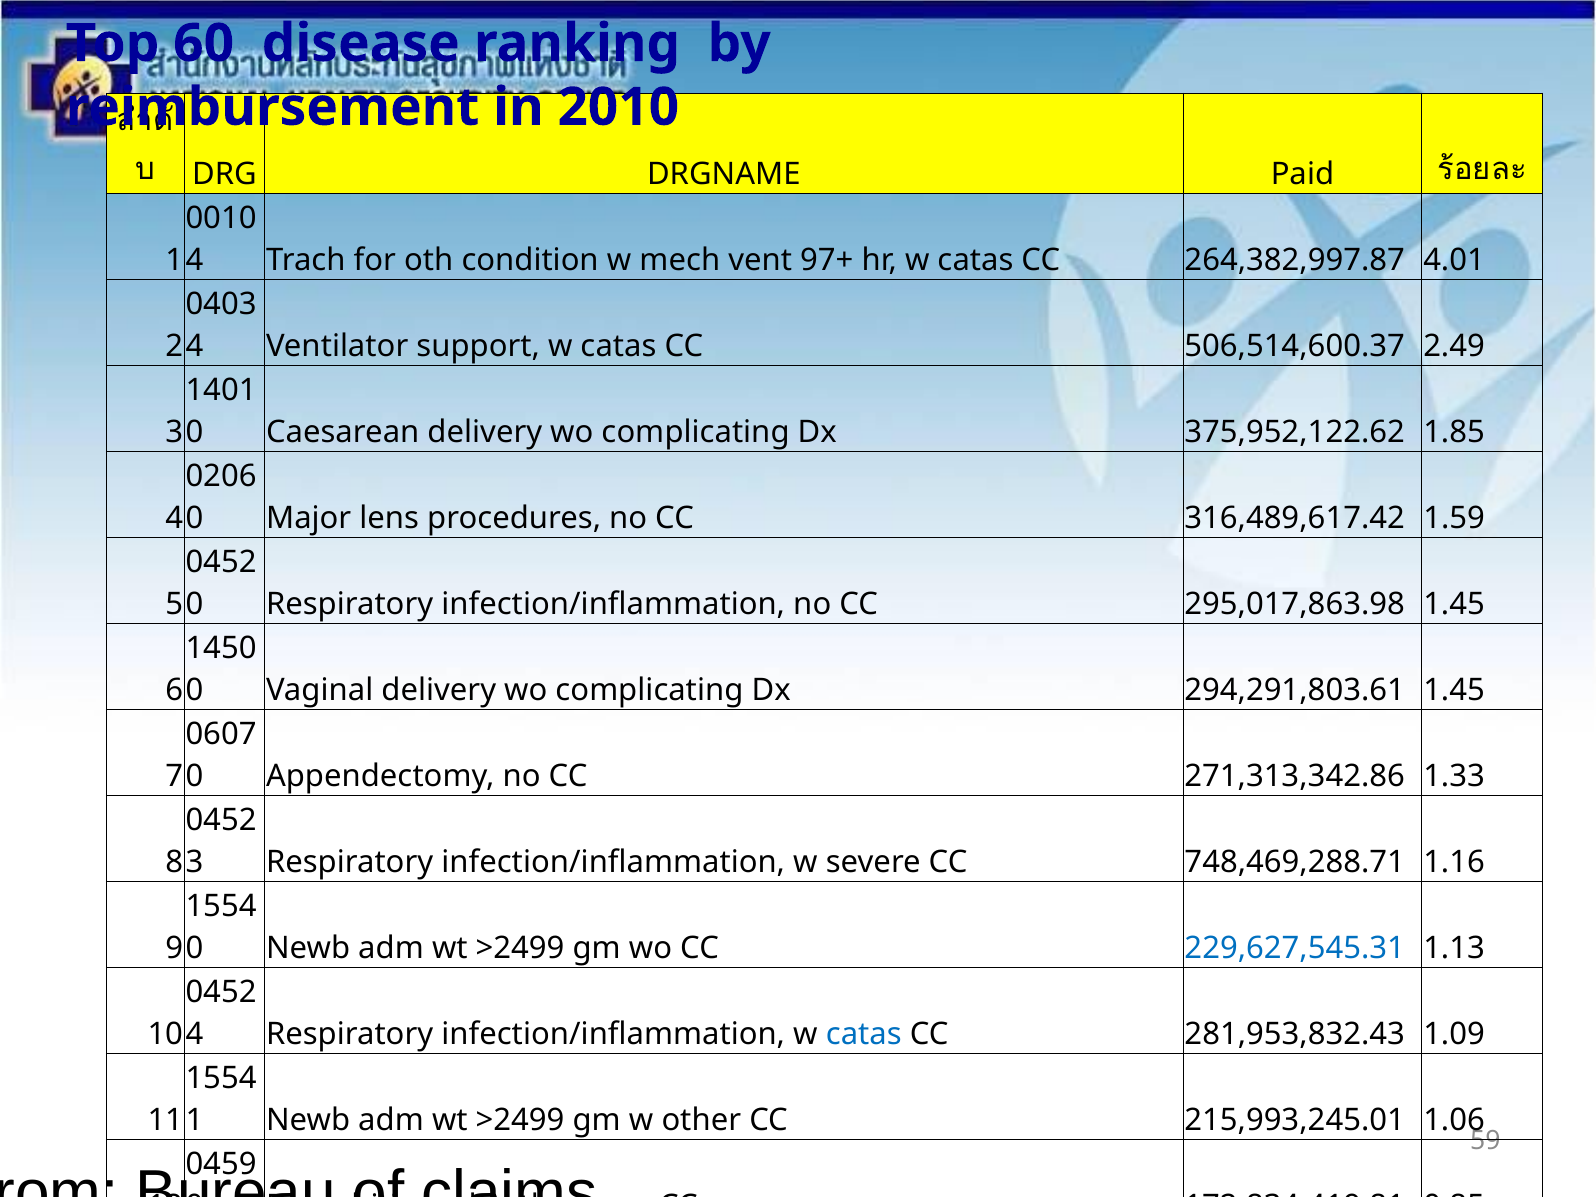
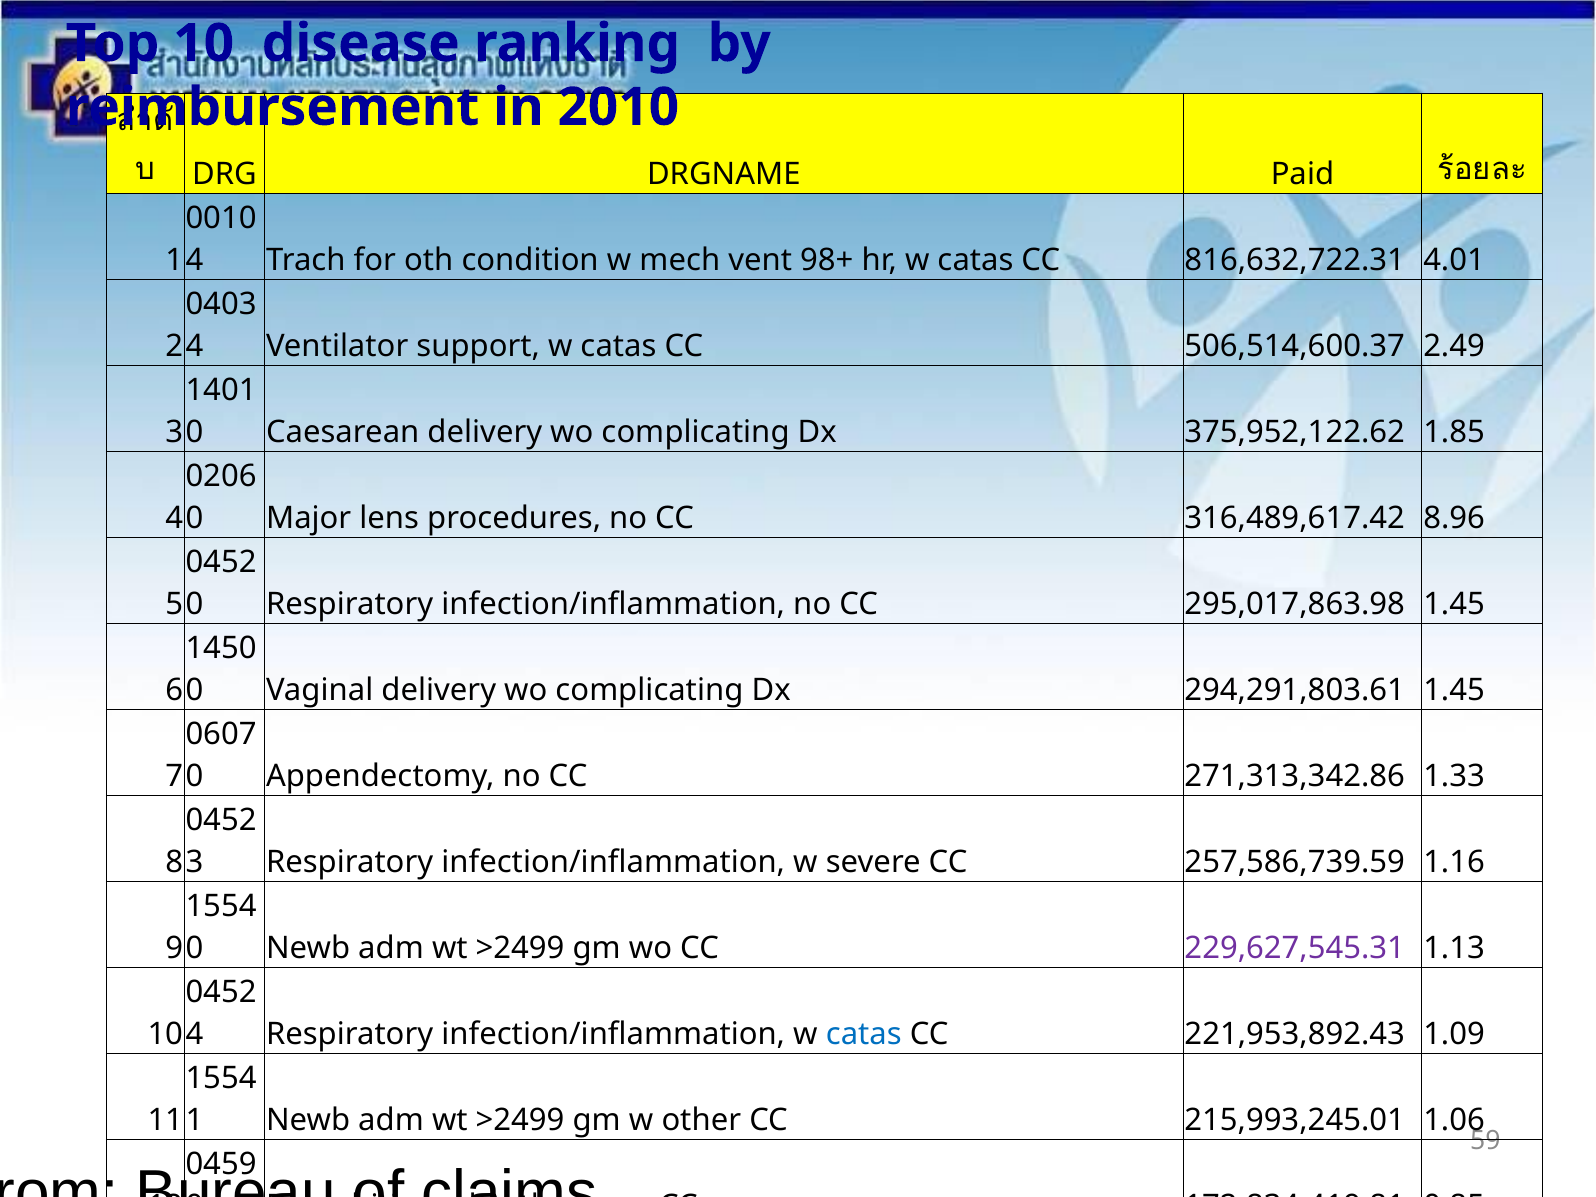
Top 60: 60 -> 10
97+: 97+ -> 98+
264,382,997.87: 264,382,997.87 -> 816,632,722.31
1.59: 1.59 -> 8.96
748,469,288.71: 748,469,288.71 -> 257,586,739.59
229,627,545.31 colour: blue -> purple
281,953,832.43: 281,953,832.43 -> 221,953,892.43
